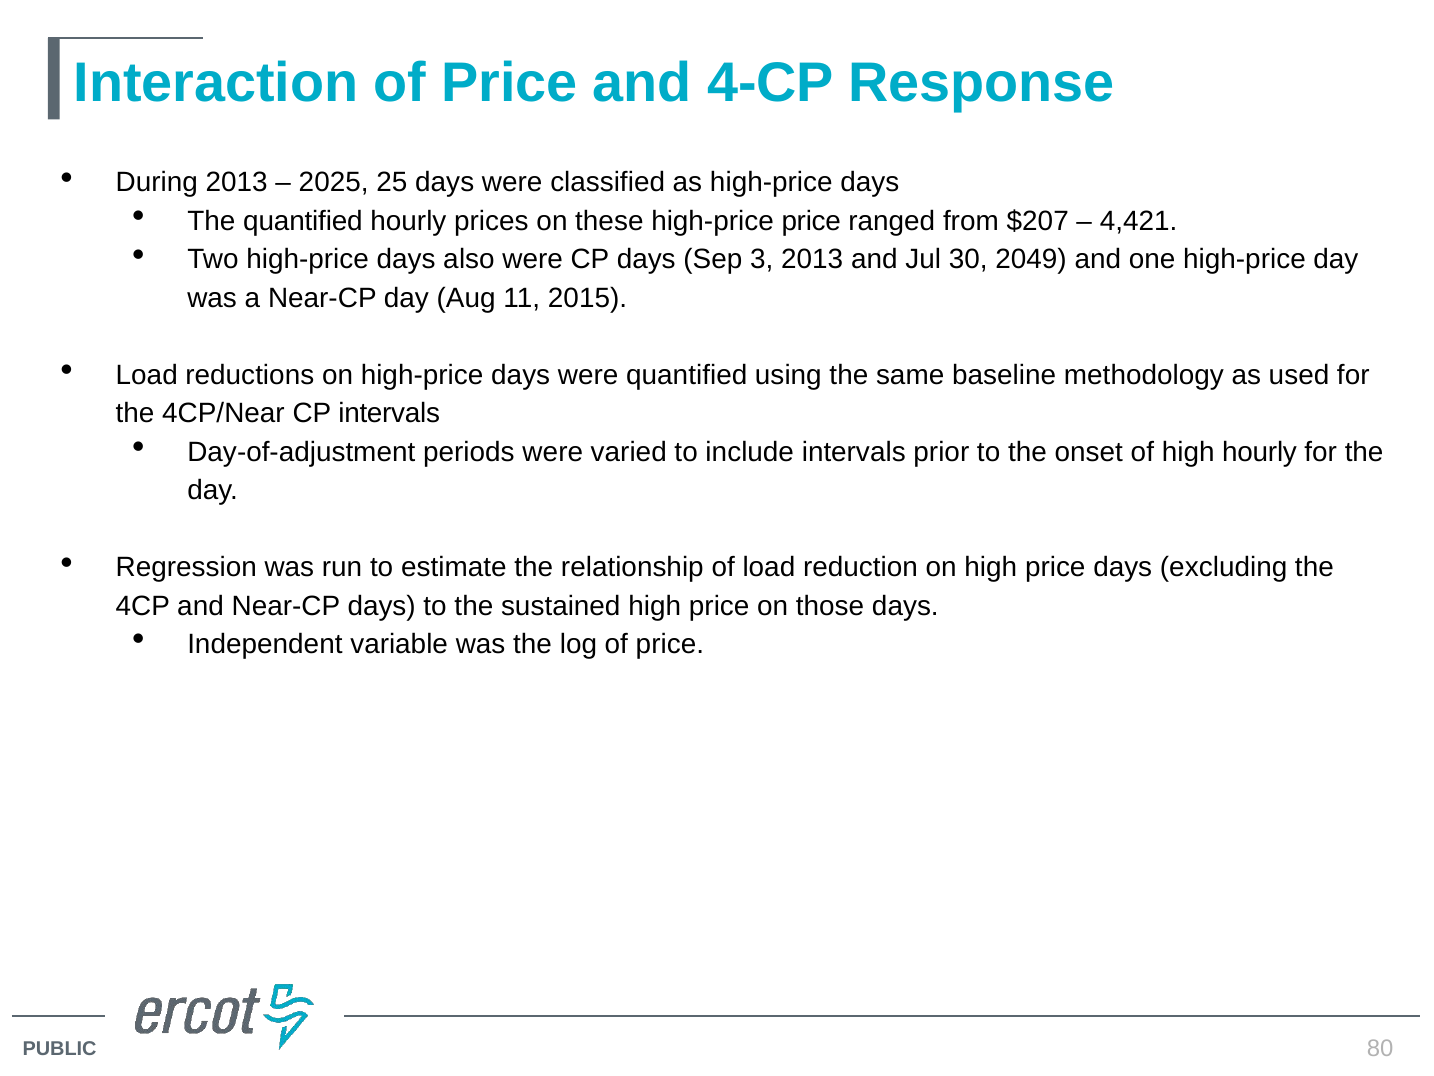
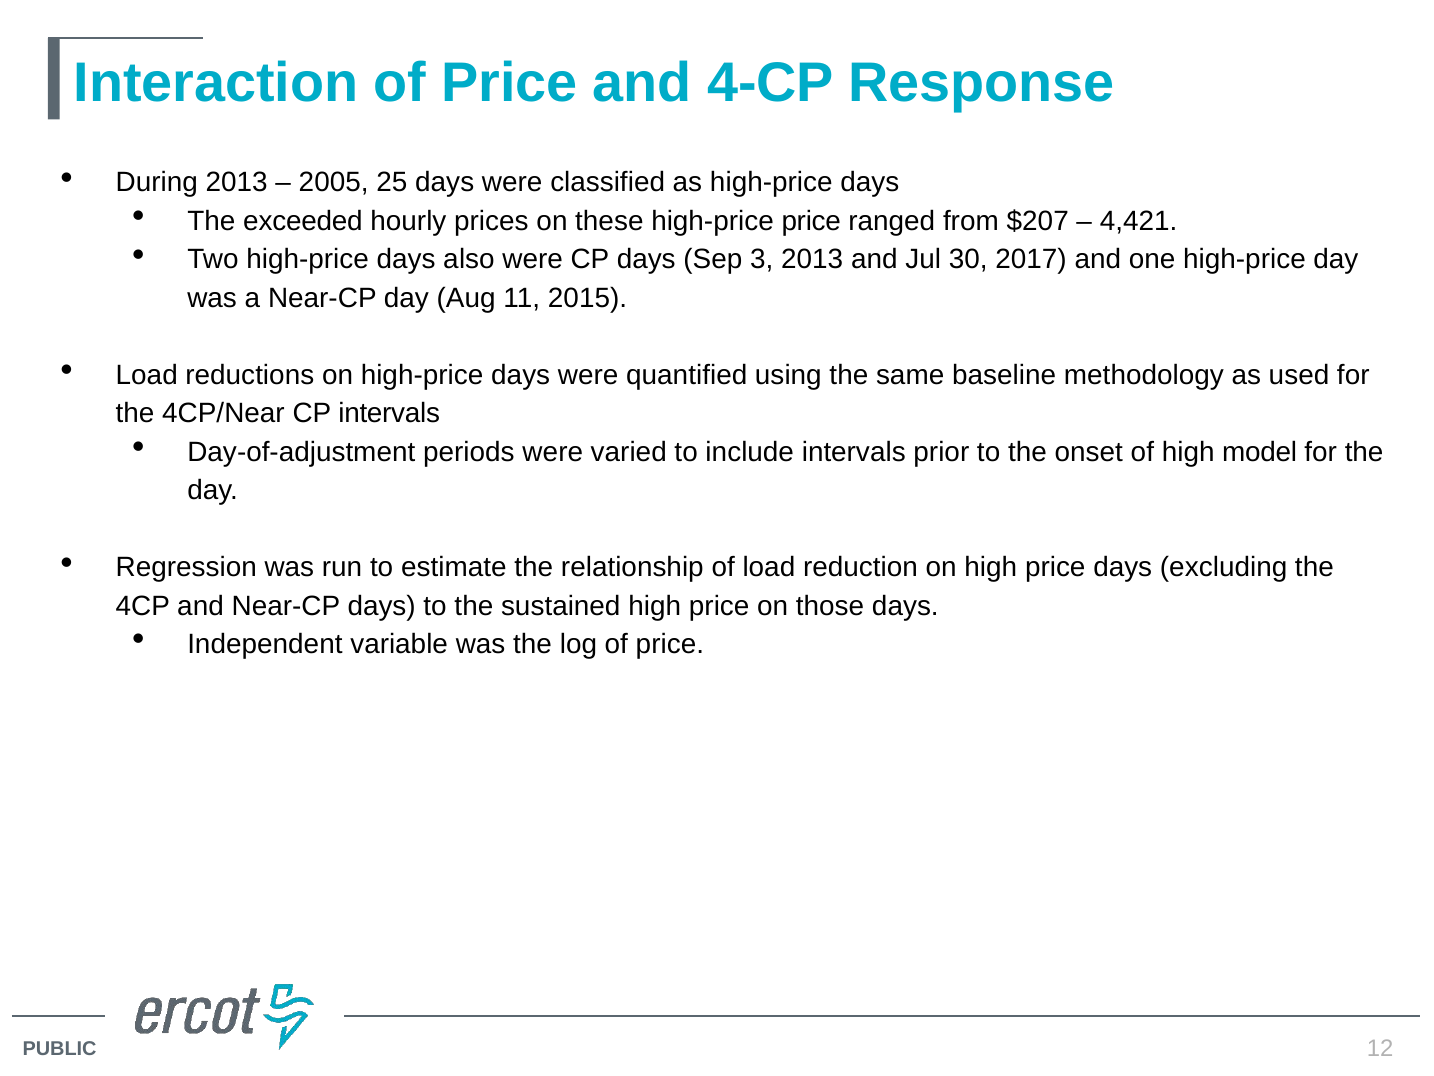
2025: 2025 -> 2005
The quantified: quantified -> exceeded
2049: 2049 -> 2017
high hourly: hourly -> model
80: 80 -> 12
